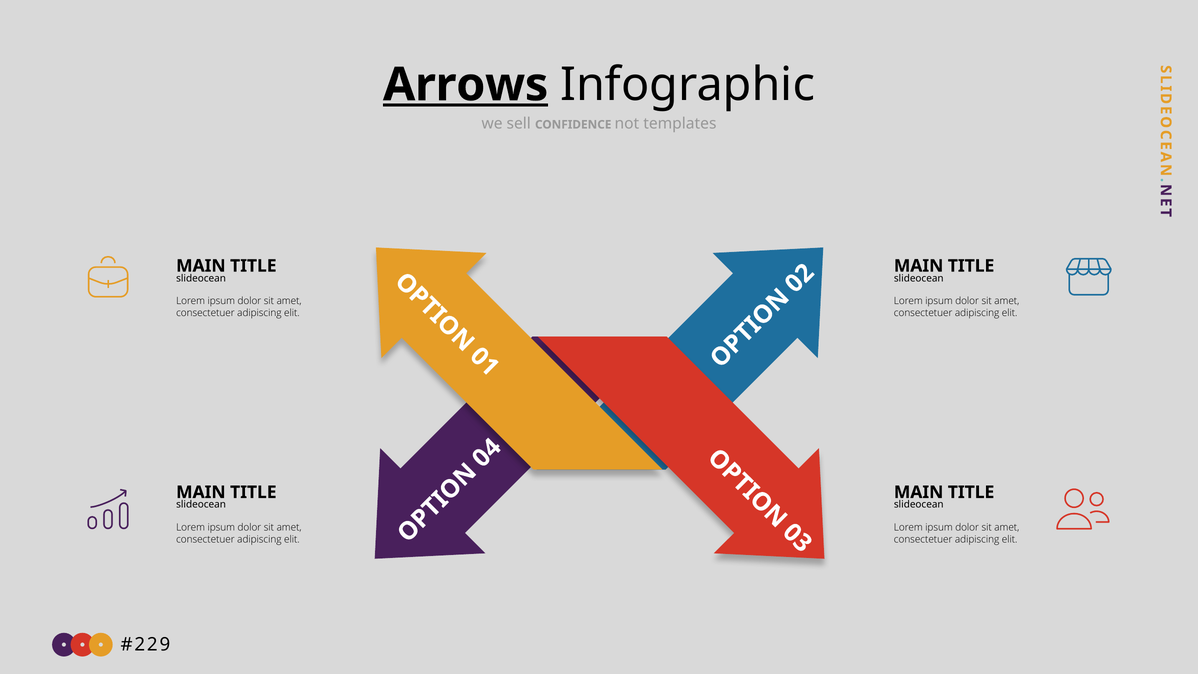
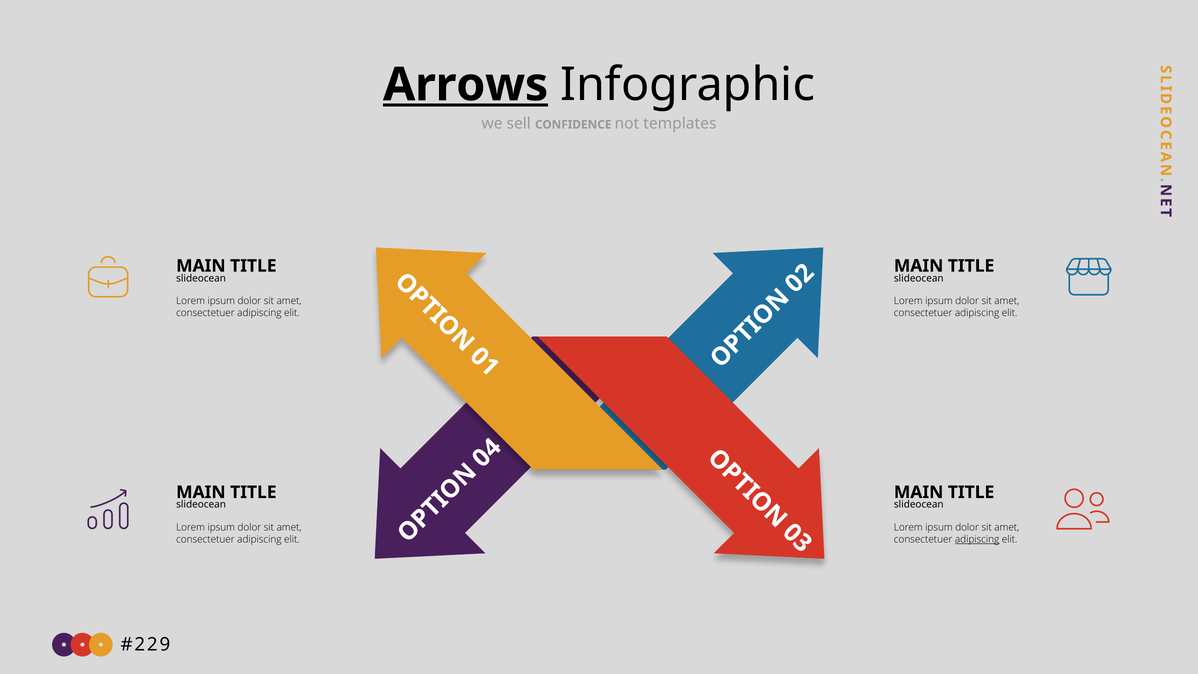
adipiscing at (977, 539) underline: none -> present
